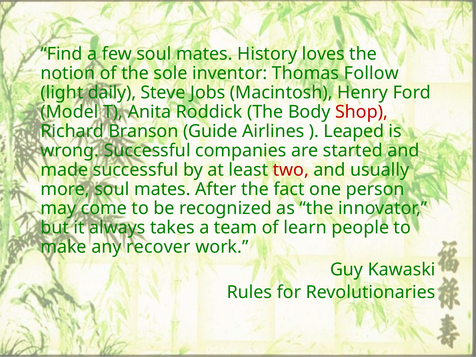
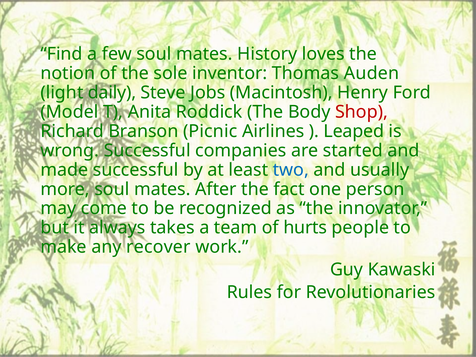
Follow: Follow -> Auden
Guide: Guide -> Picnic
two colour: red -> blue
learn: learn -> hurts
